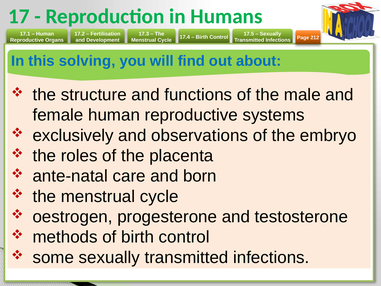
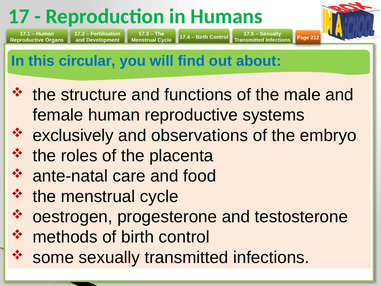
solving: solving -> circular
born: born -> food
